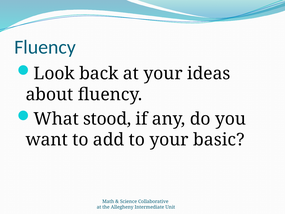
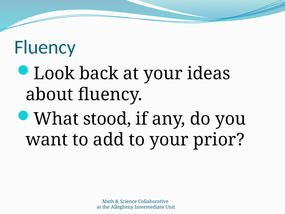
basic: basic -> prior
